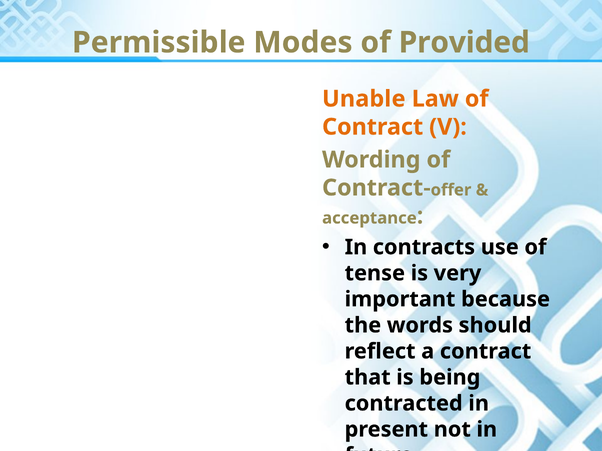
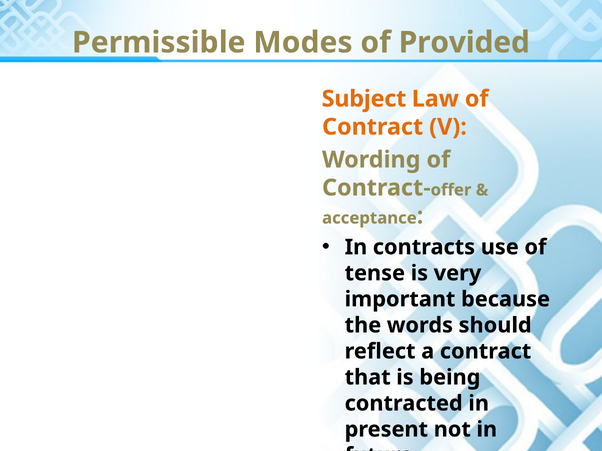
Unable: Unable -> Subject
